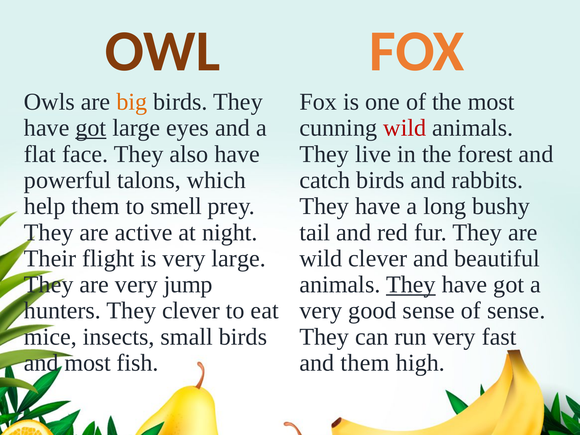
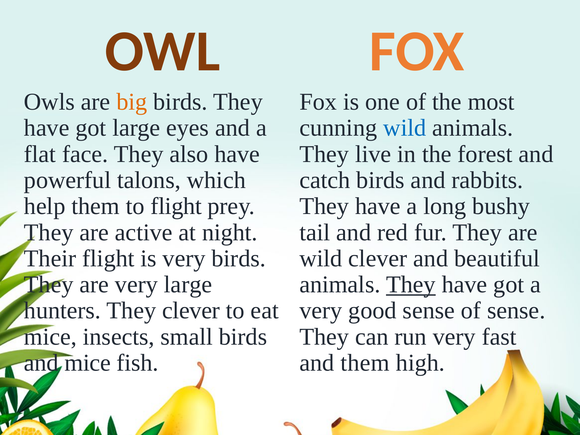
got at (91, 128) underline: present -> none
wild at (405, 128) colour: red -> blue
to smell: smell -> flight
very large: large -> birds
very jump: jump -> large
and most: most -> mice
